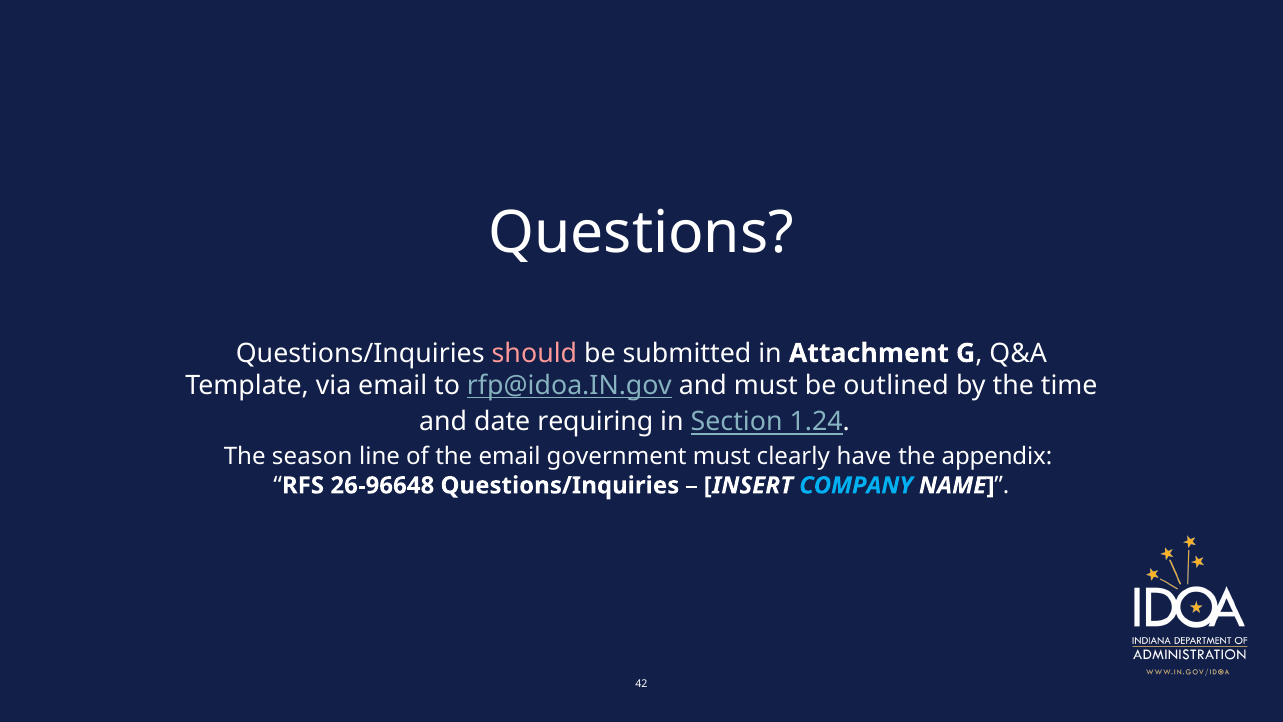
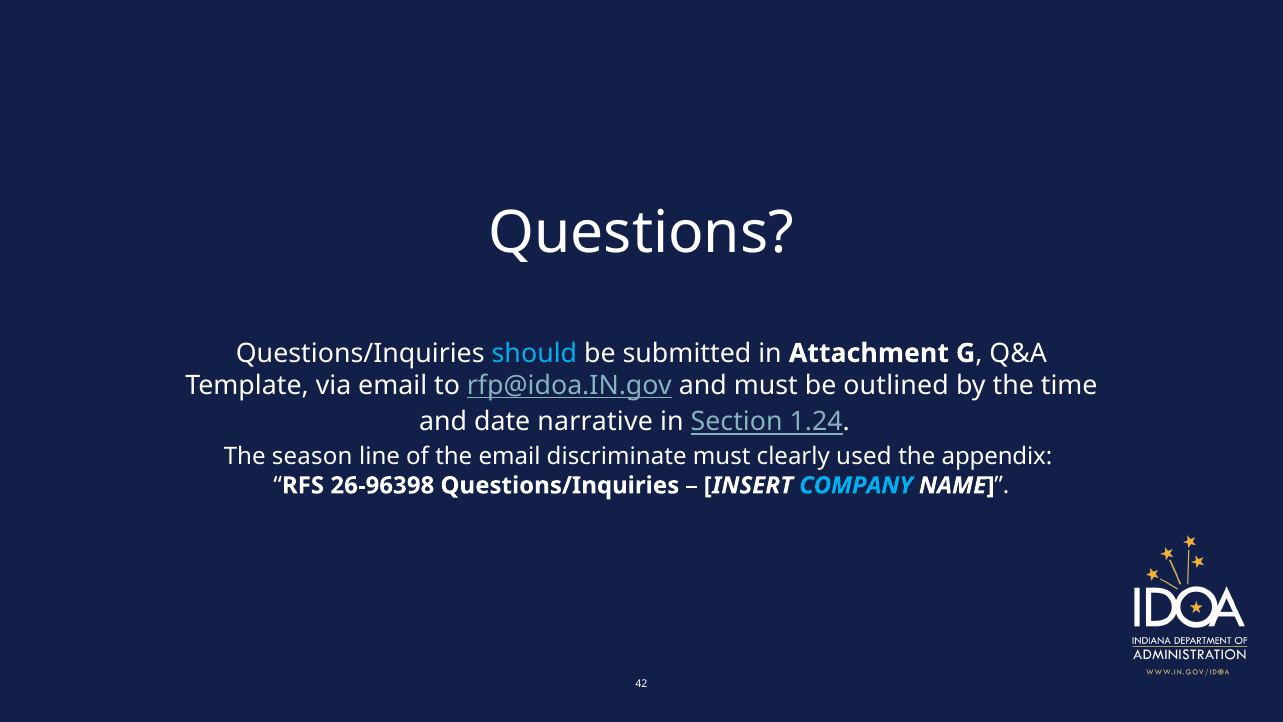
should colour: pink -> light blue
requiring: requiring -> narrative
government: government -> discriminate
have: have -> used
26-96648: 26-96648 -> 26-96398
